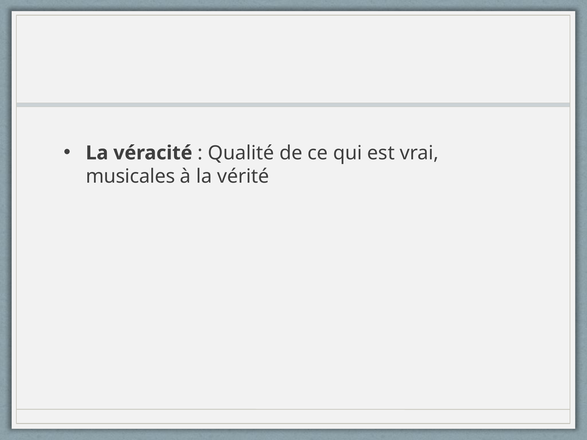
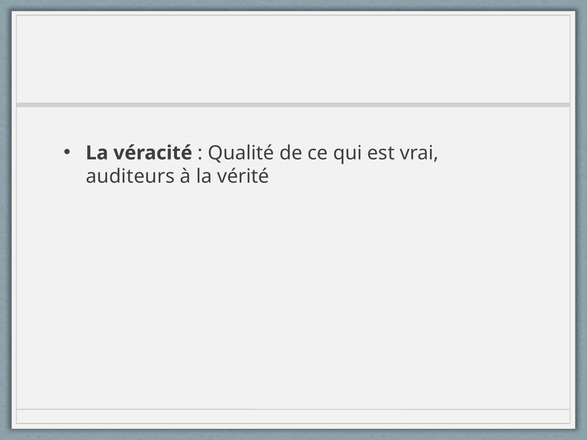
musicales: musicales -> auditeurs
